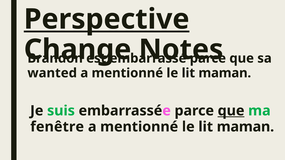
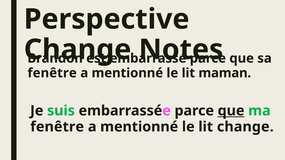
Perspective underline: present -> none
wanted at (52, 73): wanted -> fenêtre
maman at (245, 127): maman -> change
